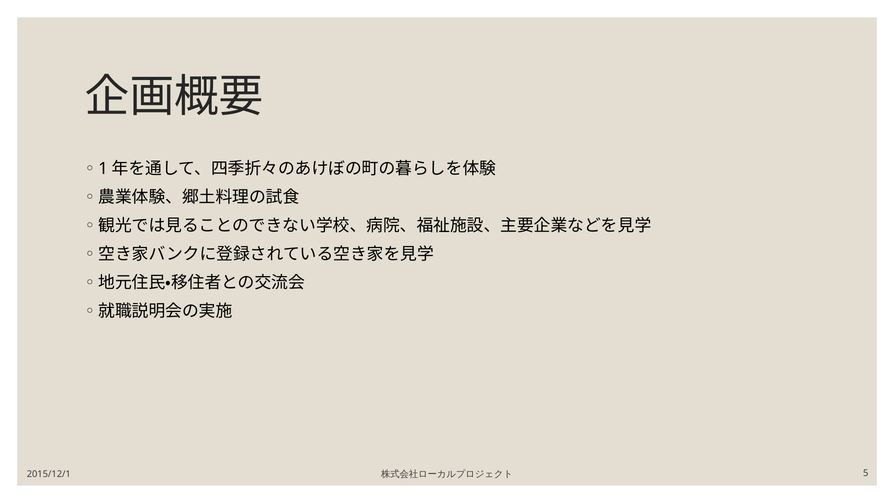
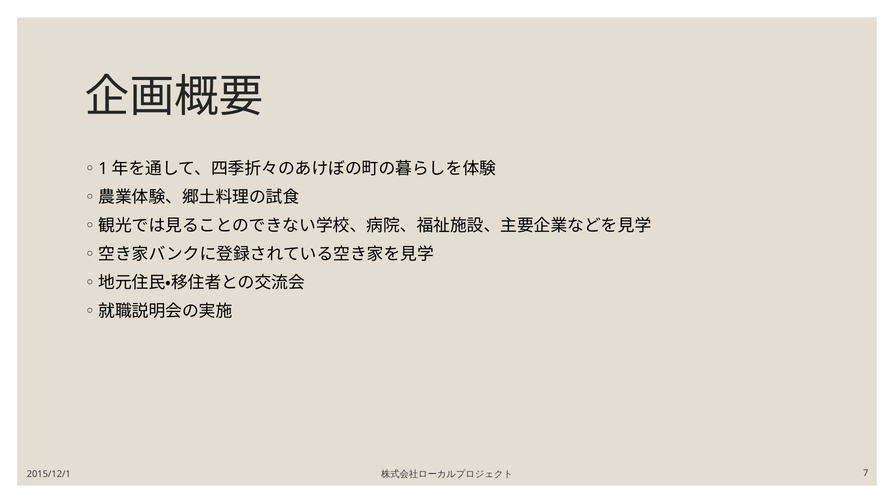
5: 5 -> 7
